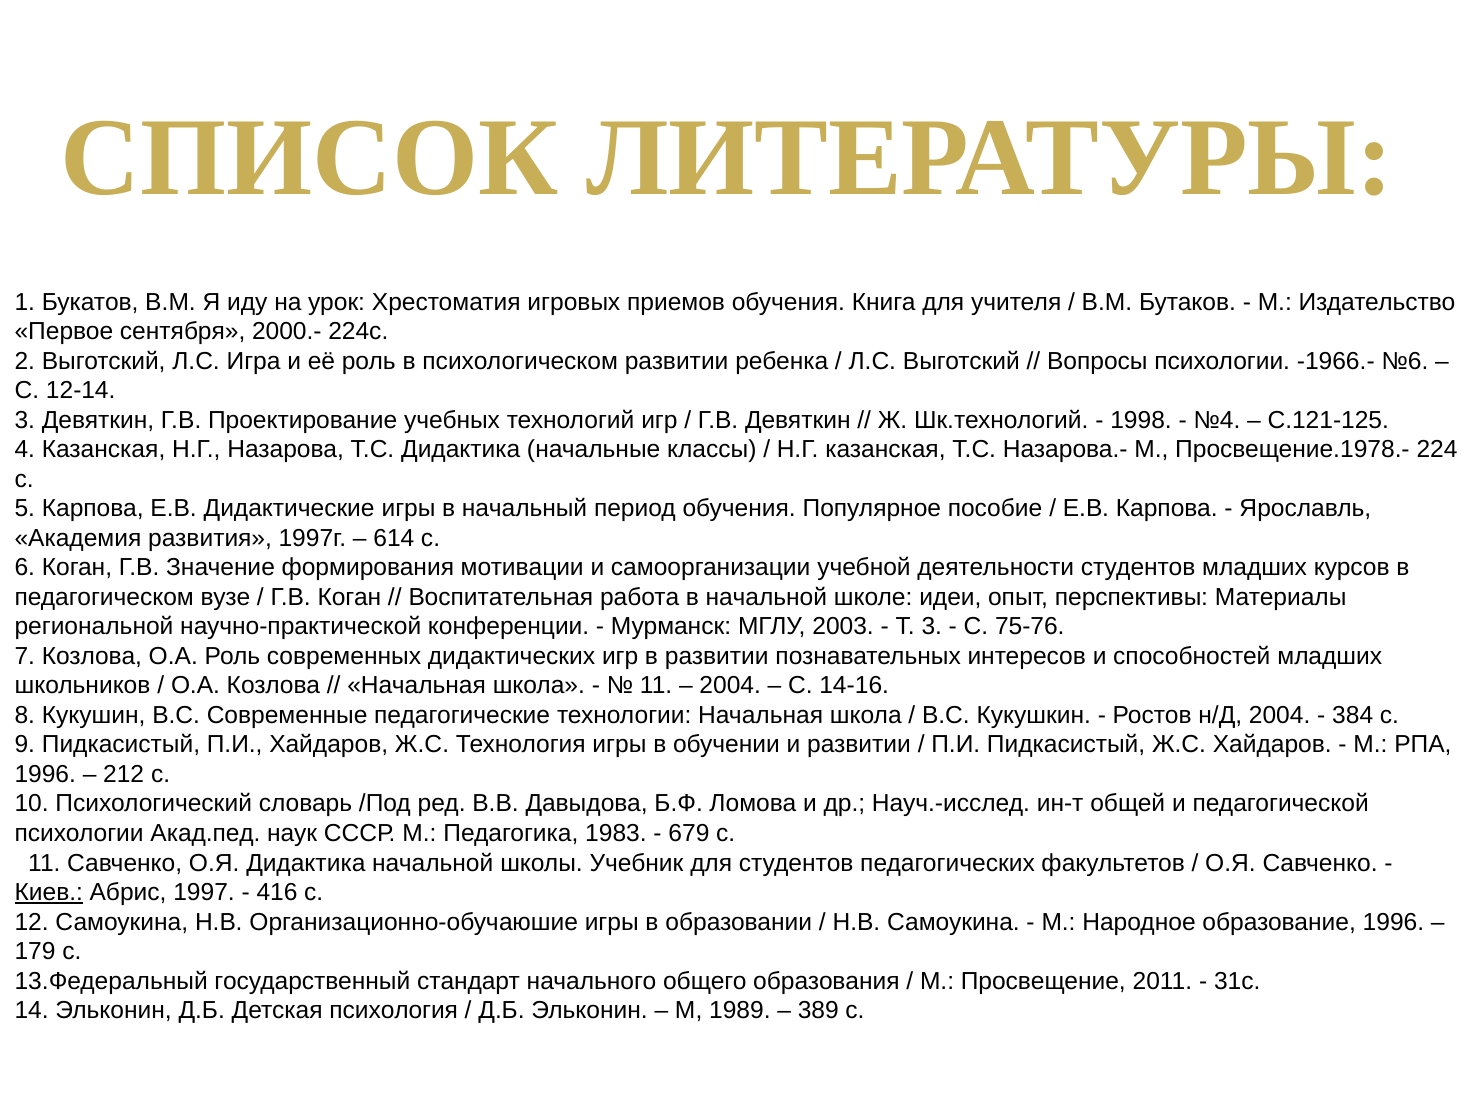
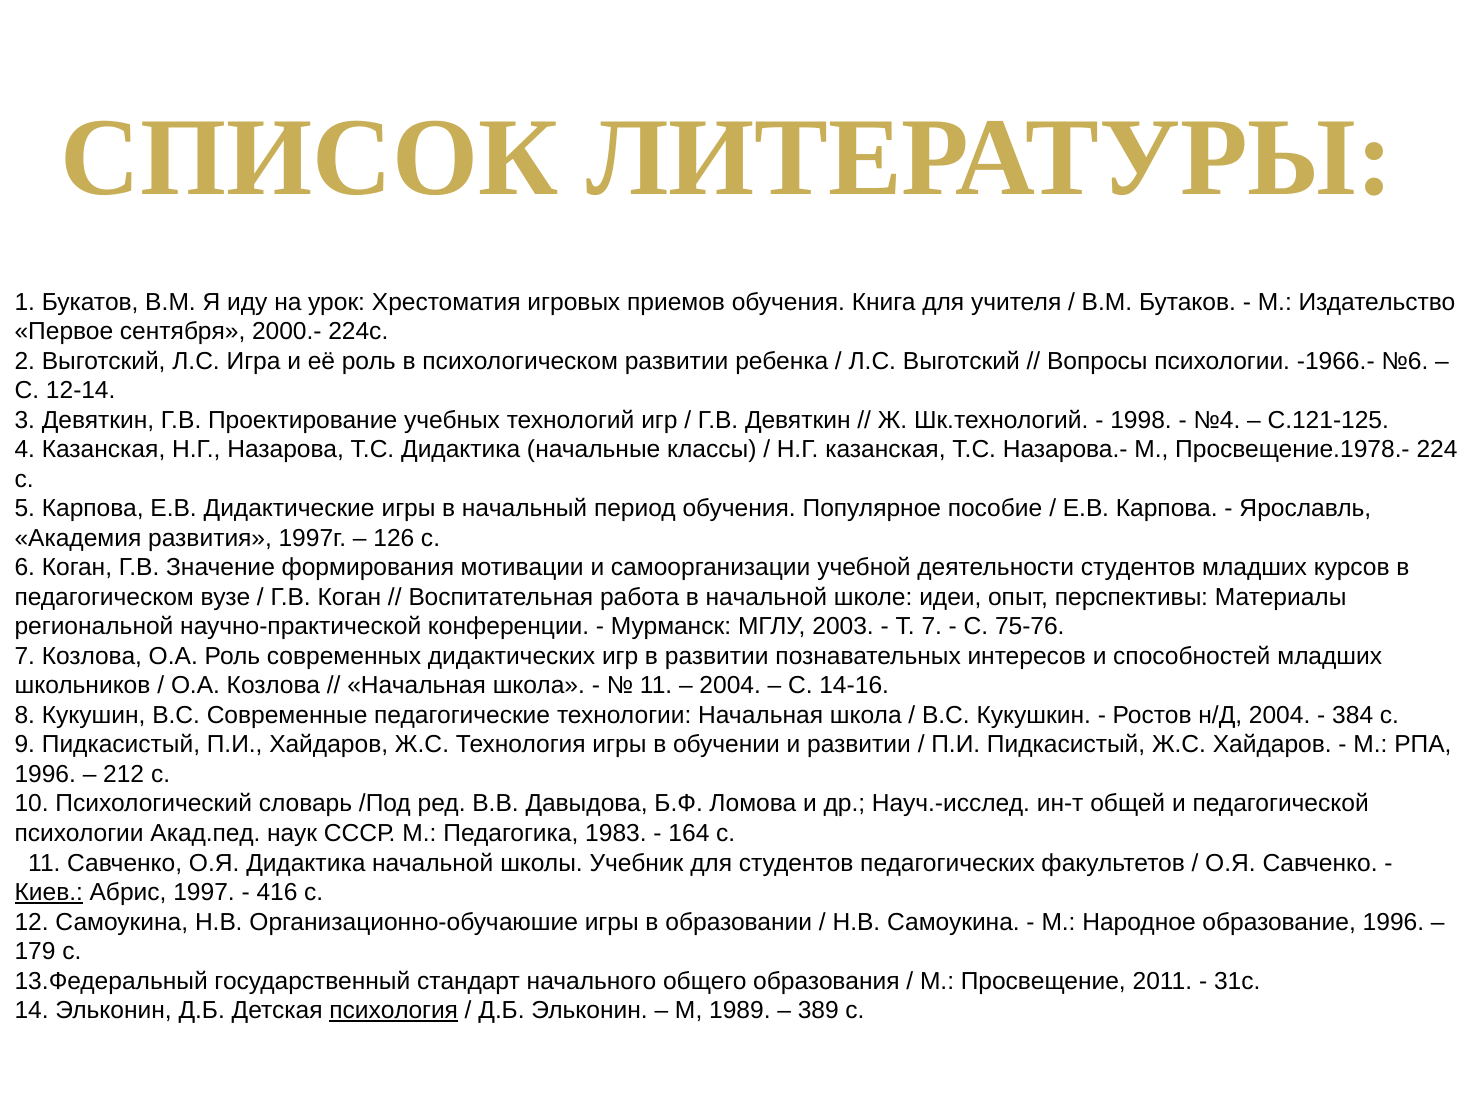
614: 614 -> 126
Т 3: 3 -> 7
679: 679 -> 164
психология underline: none -> present
